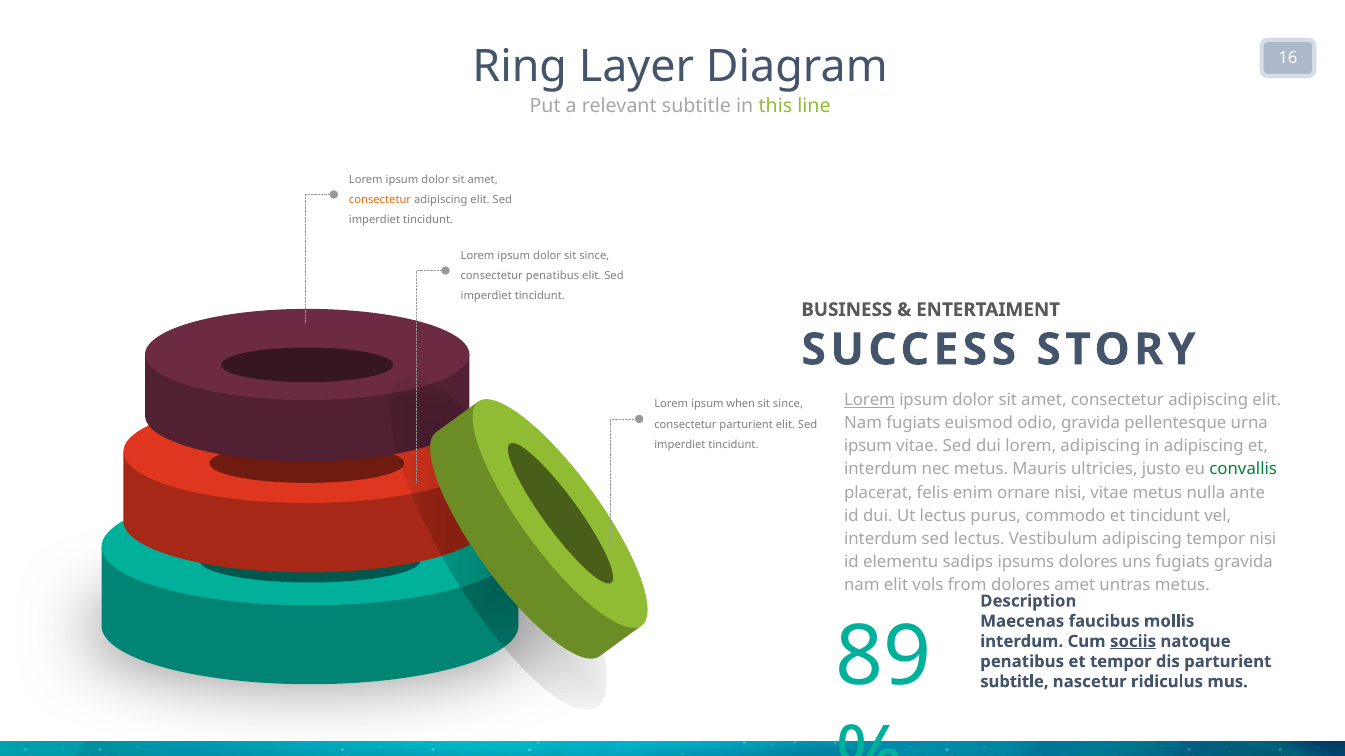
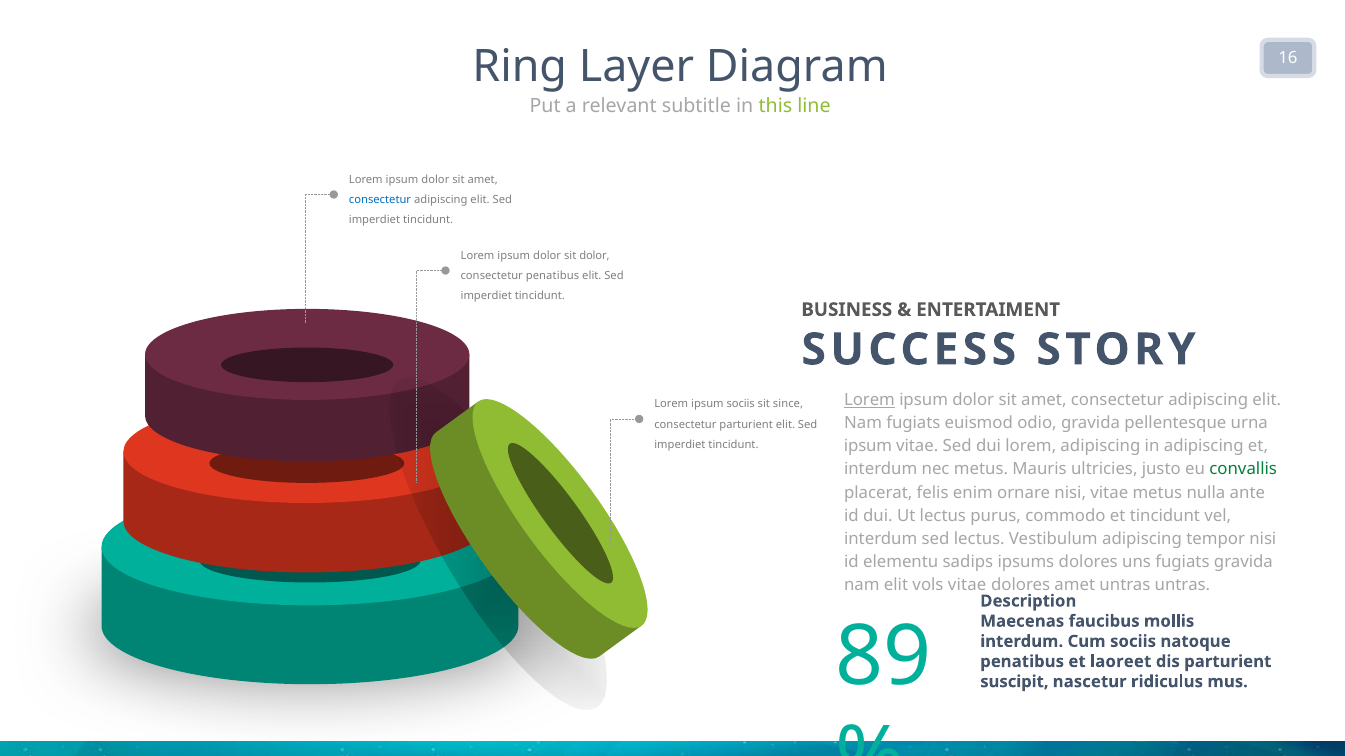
consectetur at (380, 200) colour: orange -> blue
dolor sit since: since -> dolor
ipsum when: when -> sociis
vols from: from -> vitae
untras metus: metus -> untras
sociis at (1133, 642) underline: present -> none
et tempor: tempor -> laoreet
subtitle at (1014, 682): subtitle -> suscipit
